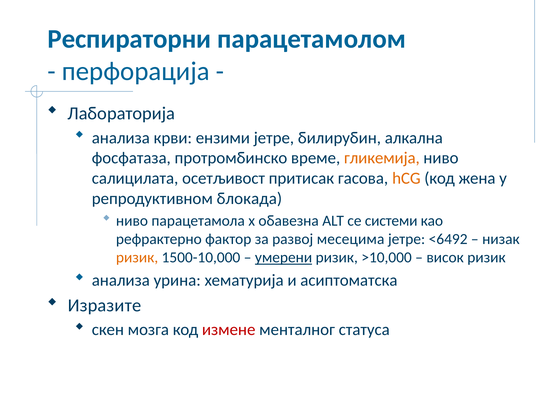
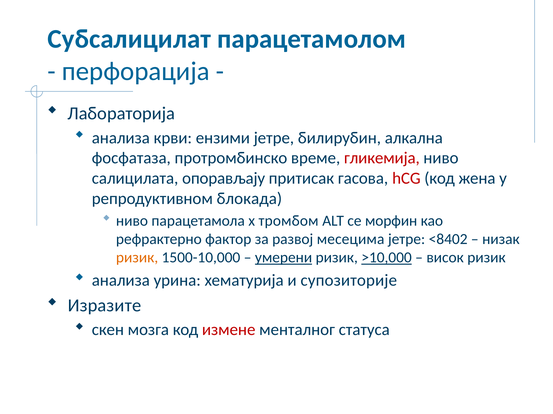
Респираторни: Респираторни -> Субсалицилат
гликемија colour: orange -> red
осетљивост: осетљивост -> опорављају
hCG colour: orange -> red
обавезна: обавезна -> тромбом
системи: системи -> морфин
<6492: <6492 -> <8402
>10,000 underline: none -> present
асиптоматска: асиптоматска -> супозиторије
